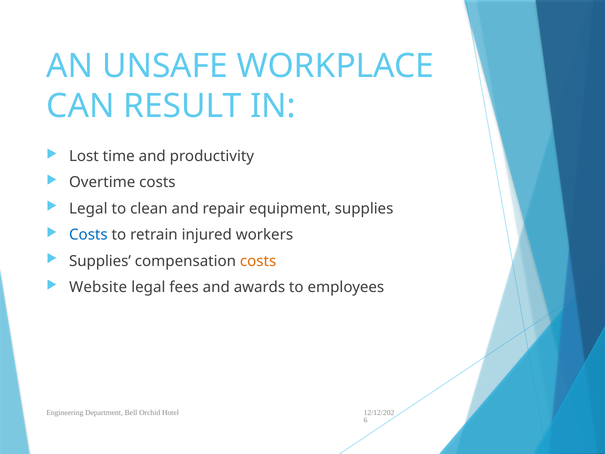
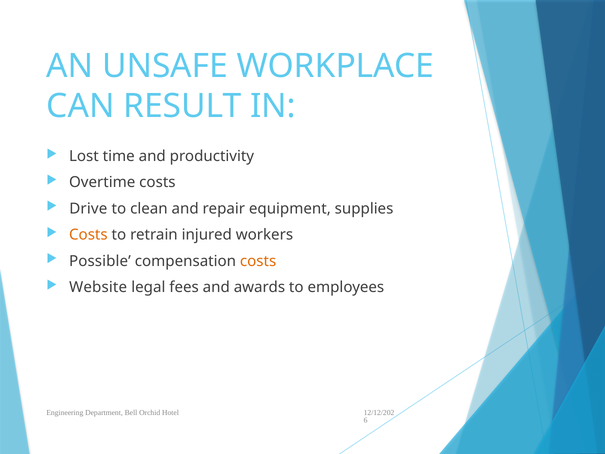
Legal at (88, 209): Legal -> Drive
Costs at (88, 235) colour: blue -> orange
Supplies at (100, 261): Supplies -> Possible
